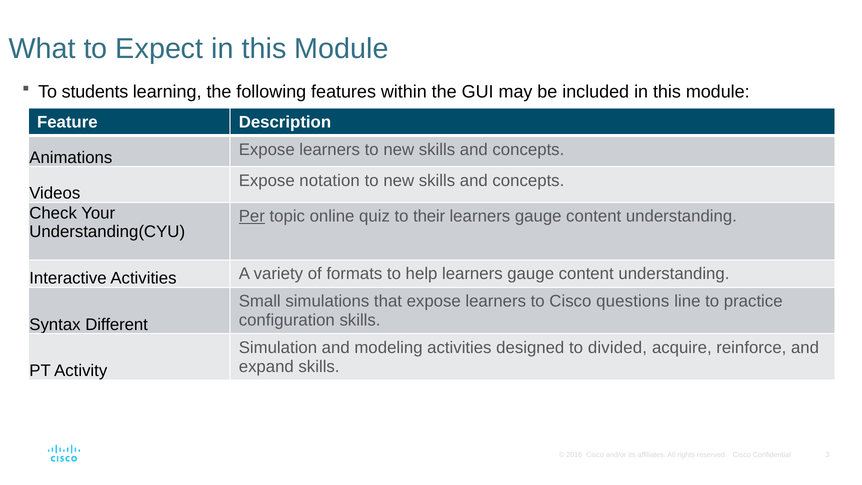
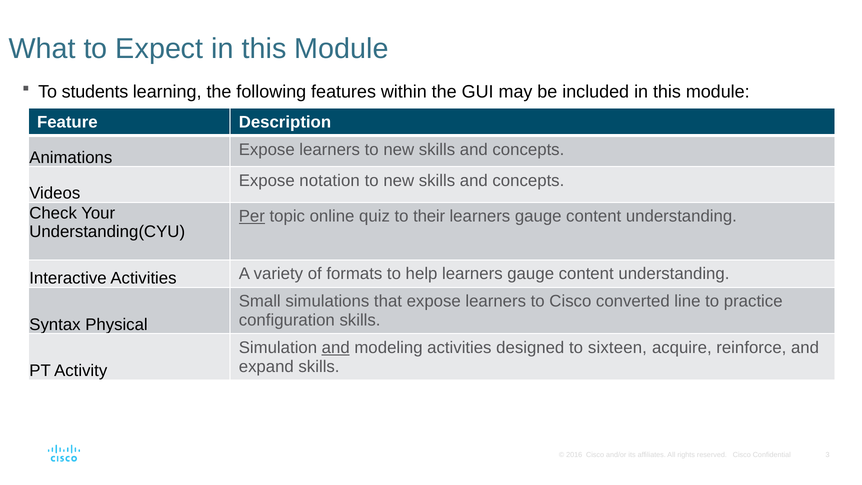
questions: questions -> converted
Different: Different -> Physical
and at (336, 348) underline: none -> present
divided: divided -> sixteen
